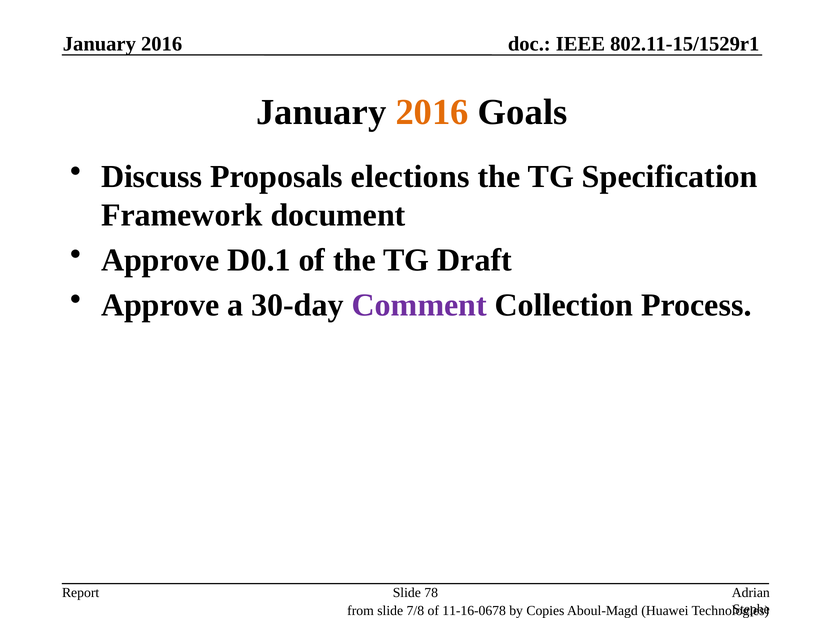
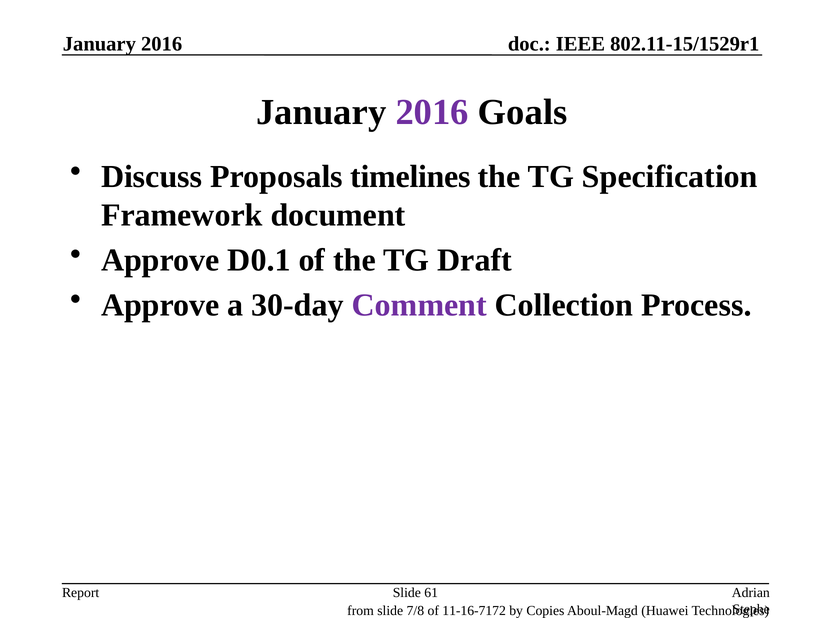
2016 at (432, 112) colour: orange -> purple
elections: elections -> timelines
78: 78 -> 61
11-16-0678: 11-16-0678 -> 11-16-7172
